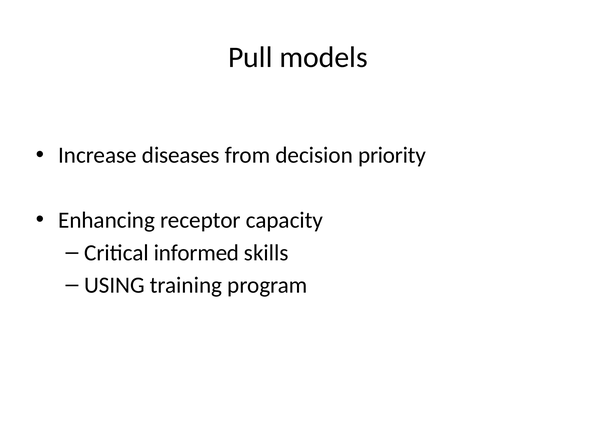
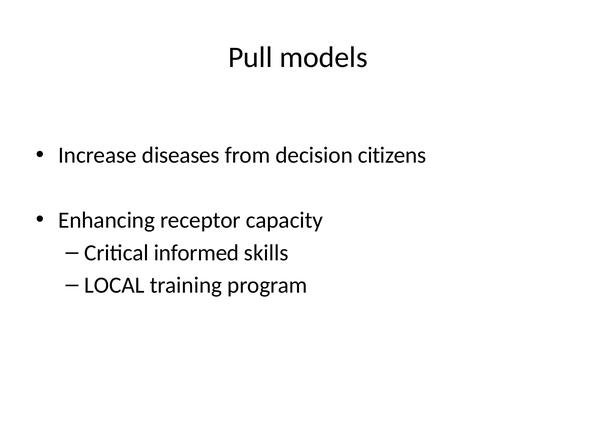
priority: priority -> citizens
USING: USING -> LOCAL
